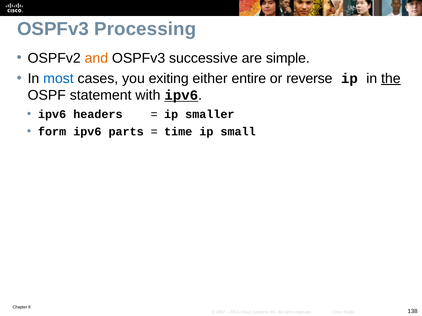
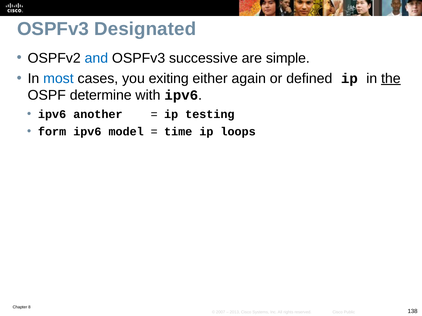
Processing: Processing -> Designated
and colour: orange -> blue
entire: entire -> again
reverse: reverse -> defined
statement: statement -> determine
ipv6 at (181, 95) underline: present -> none
headers: headers -> another
smaller: smaller -> testing
parts: parts -> model
small: small -> loops
